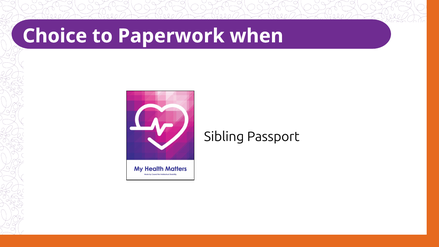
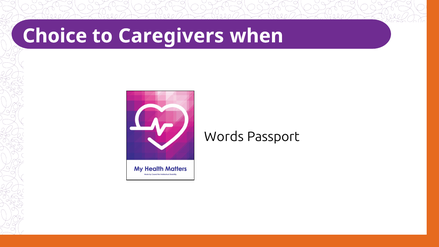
to Paperwork: Paperwork -> Caregivers
Sibling: Sibling -> Words
